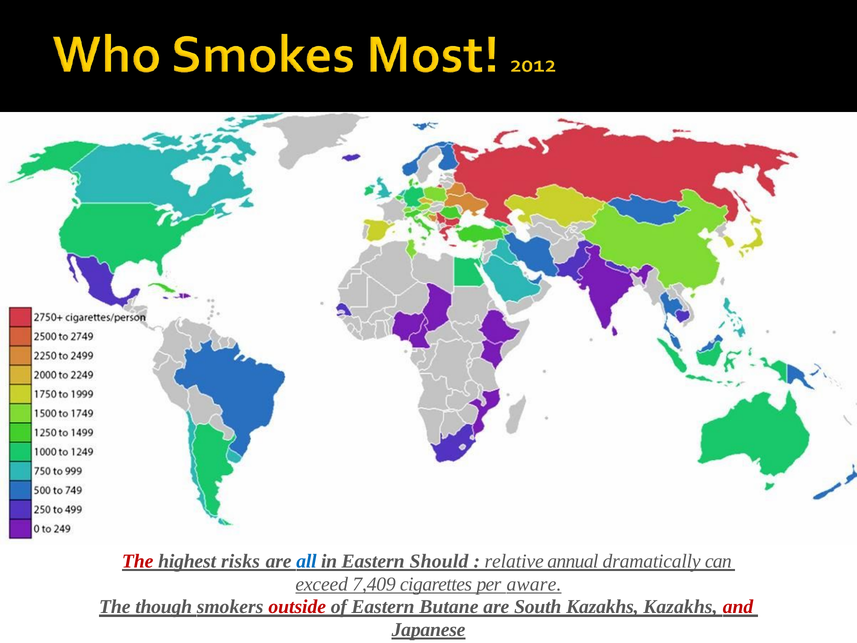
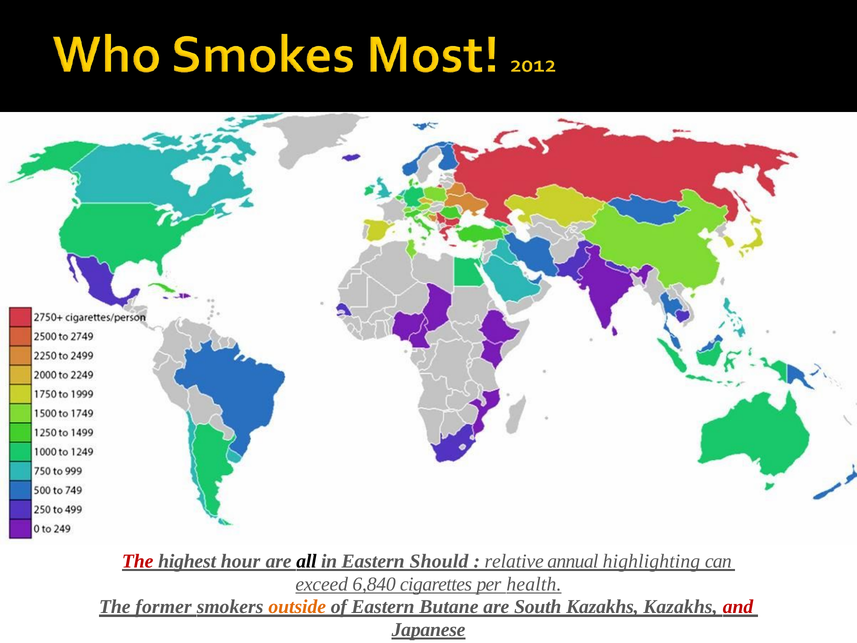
risks: risks -> hour
all colour: blue -> black
dramatically: dramatically -> highlighting
7,409: 7,409 -> 6,840
aware: aware -> health
though: though -> former
outside colour: red -> orange
